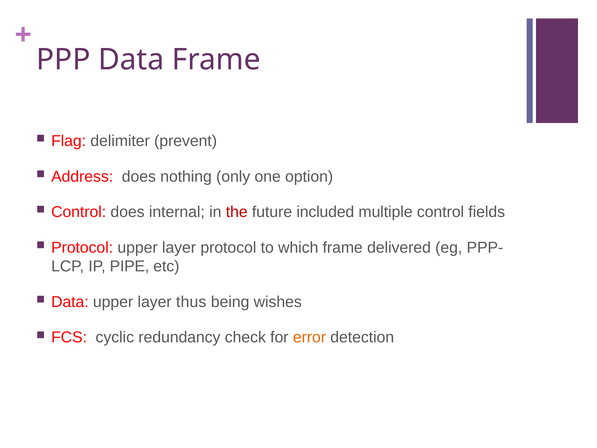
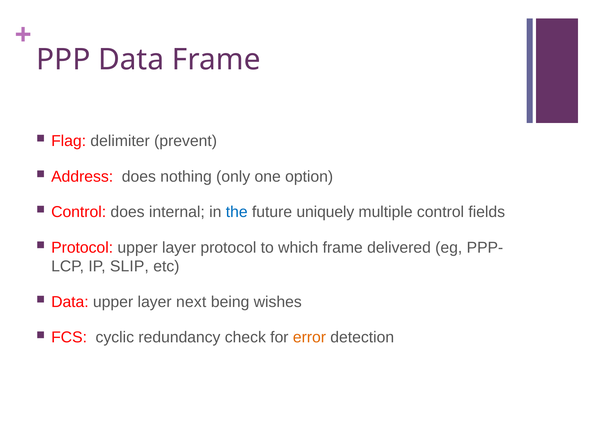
the colour: red -> blue
included: included -> uniquely
PIPE: PIPE -> SLIP
thus: thus -> next
